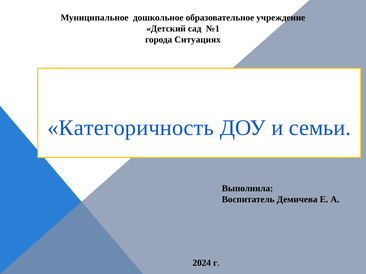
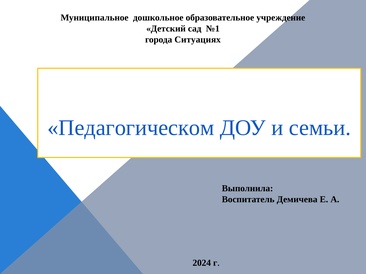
Категоричность: Категоричность -> Педагогическом
